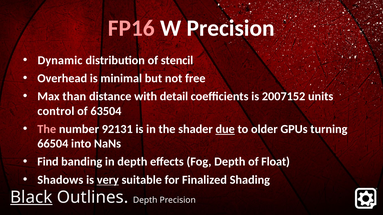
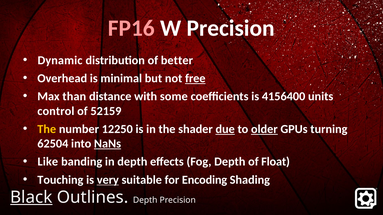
stencil: stencil -> better
free underline: none -> present
detail: detail -> some
2007152: 2007152 -> 4156400
63504: 63504 -> 52159
The at (47, 129) colour: pink -> yellow
92131: 92131 -> 12250
older underline: none -> present
66504: 66504 -> 62504
NaNs underline: none -> present
Find: Find -> Like
Shadows: Shadows -> Touching
Finalized: Finalized -> Encoding
